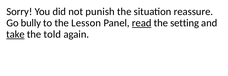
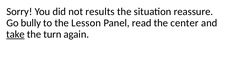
punish: punish -> results
read underline: present -> none
setting: setting -> center
told: told -> turn
